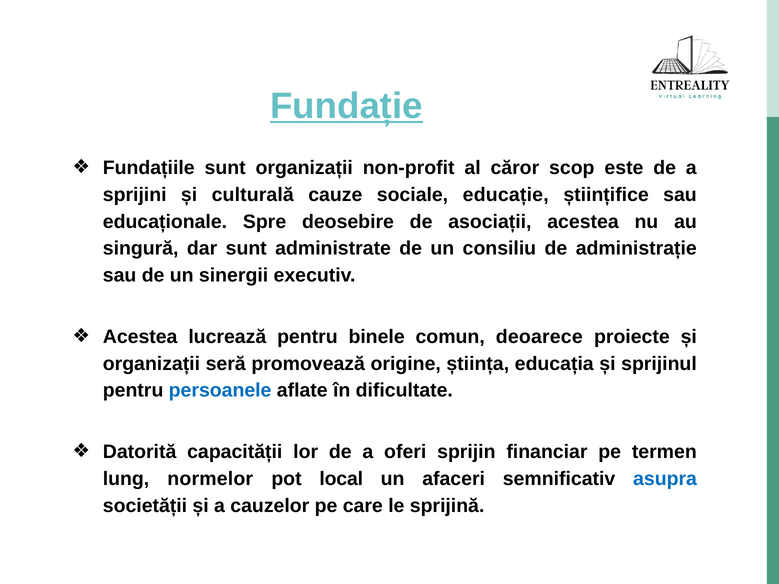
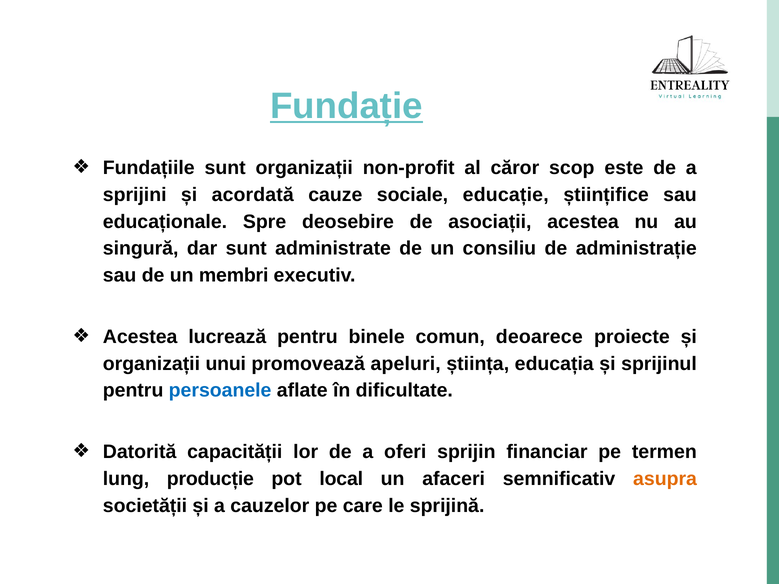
culturală: culturală -> acordată
sinergii: sinergii -> membri
seră: seră -> unui
origine: origine -> apeluri
normelor: normelor -> producție
asupra colour: blue -> orange
